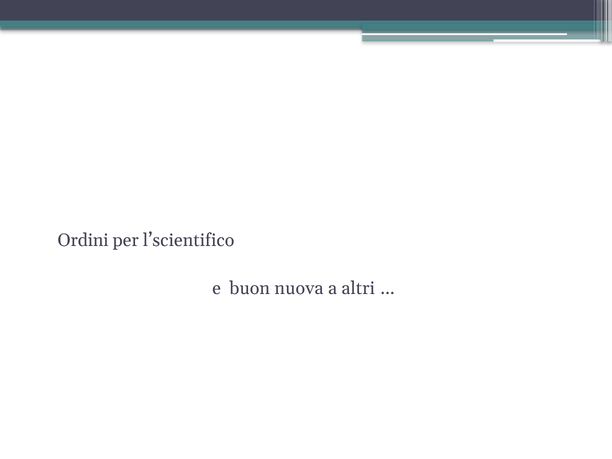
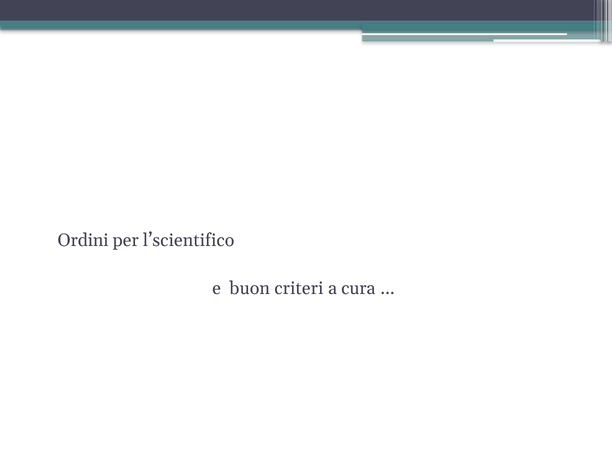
nuova: nuova -> criteri
altri: altri -> cura
